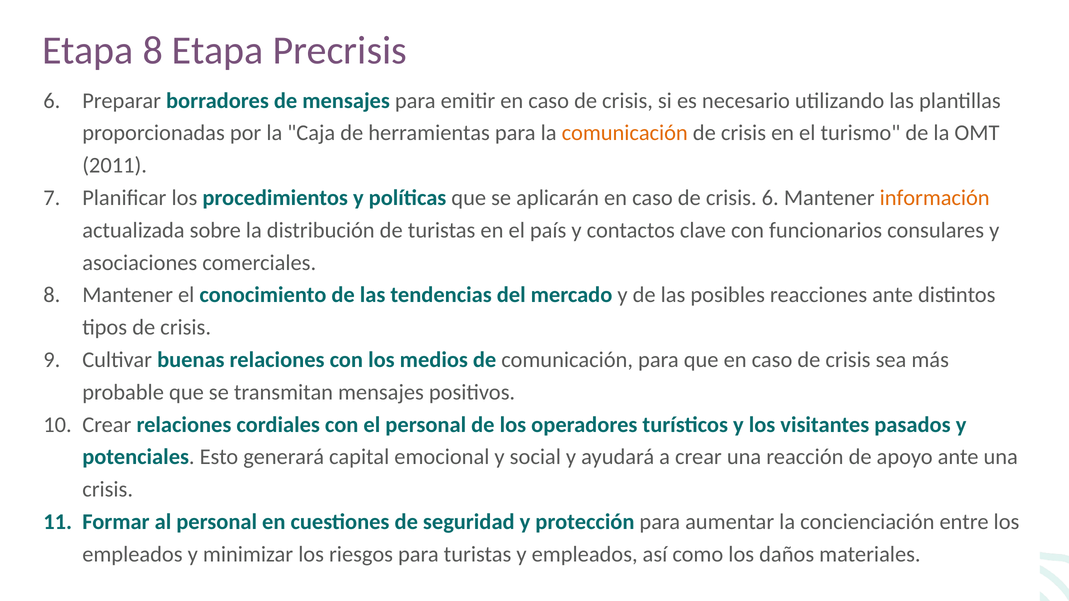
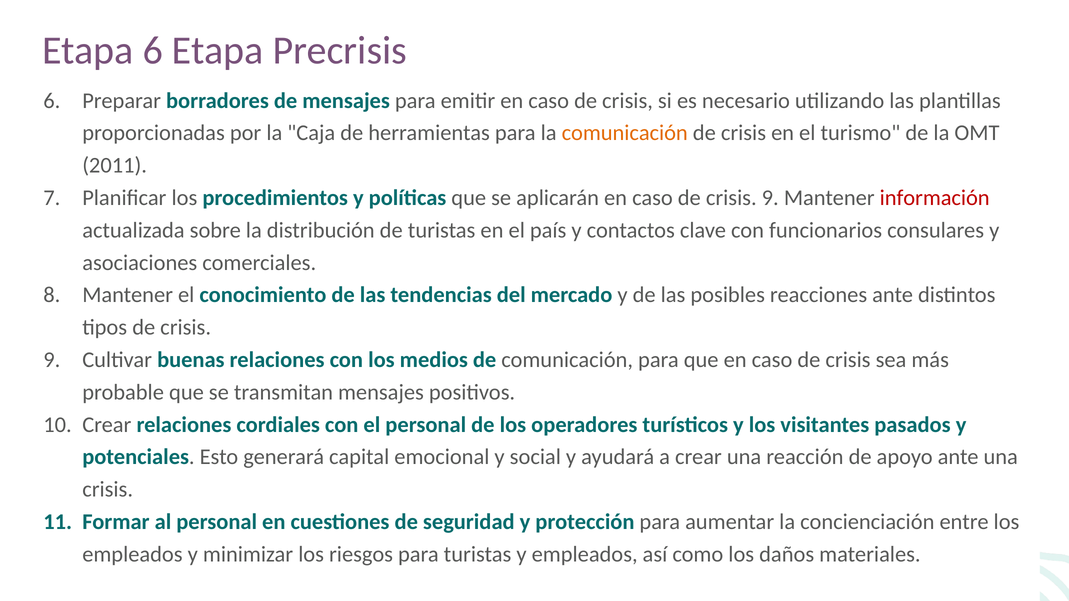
Etapa 8: 8 -> 6
caso de crisis 6: 6 -> 9
información colour: orange -> red
